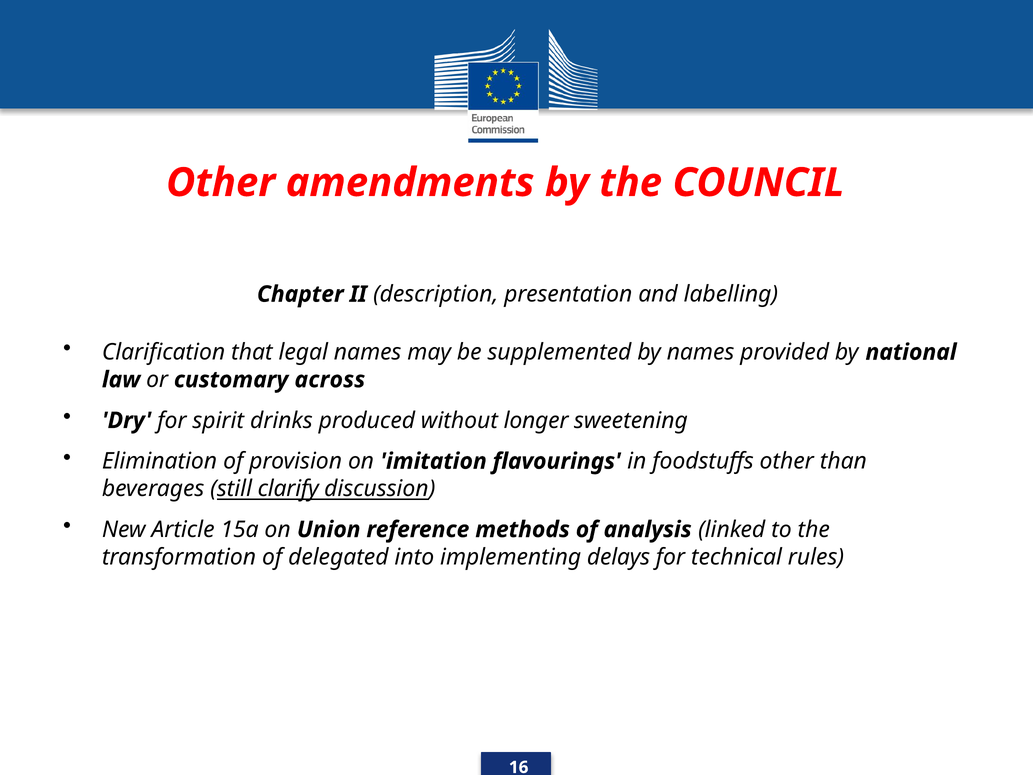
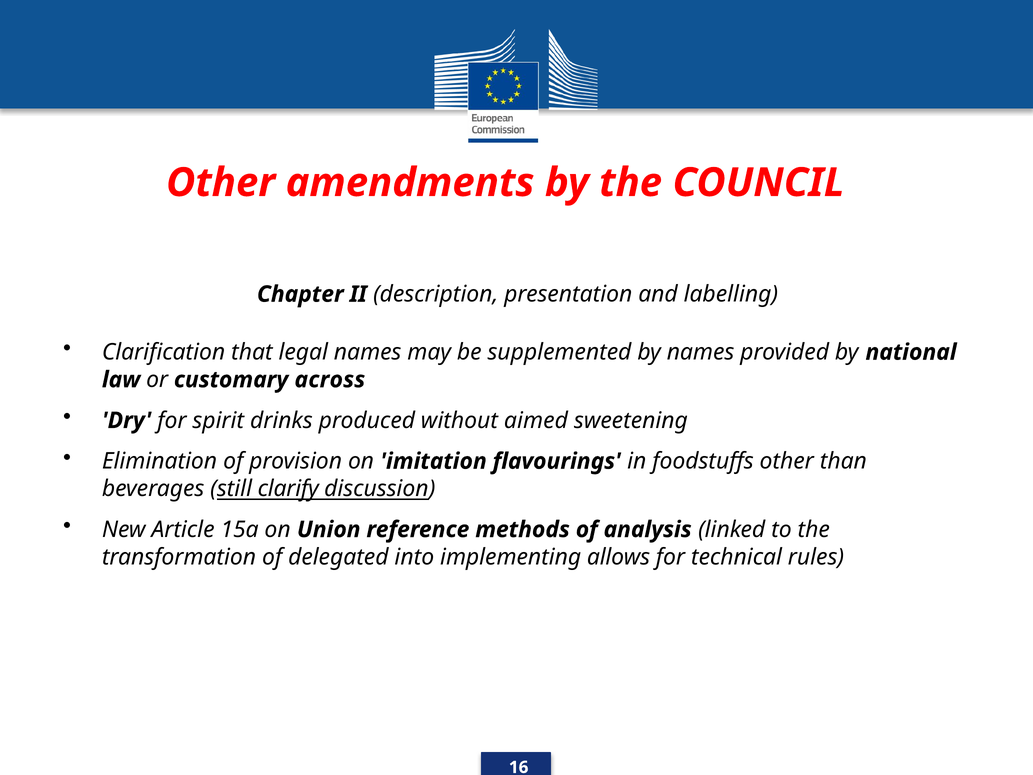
longer: longer -> aimed
delays: delays -> allows
